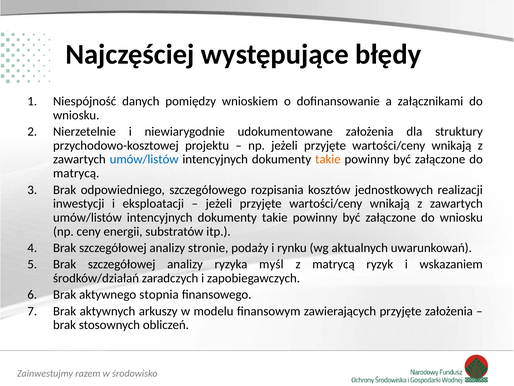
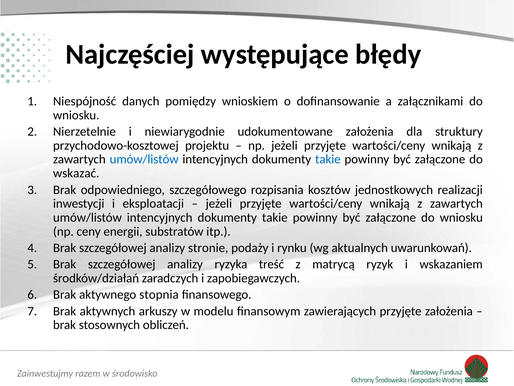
takie at (328, 159) colour: orange -> blue
matrycą at (76, 173): matrycą -> wskazać
myśl: myśl -> treść
